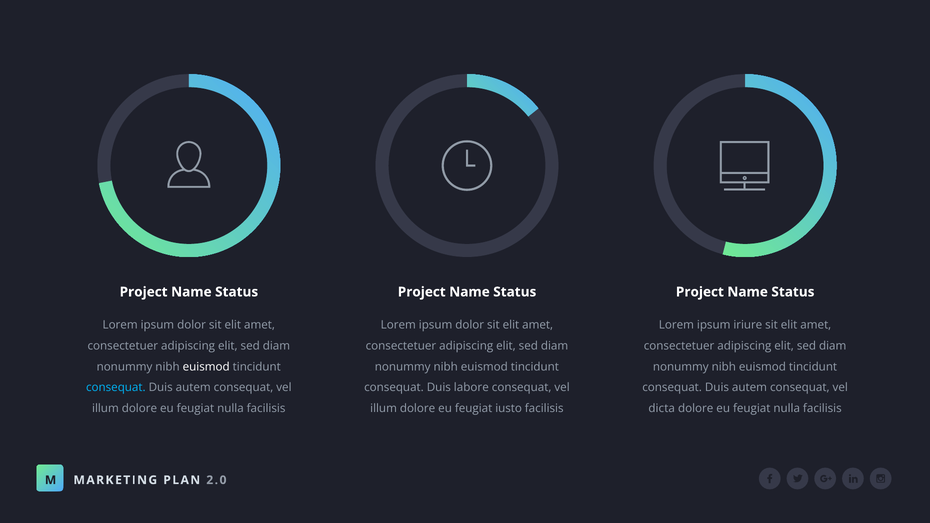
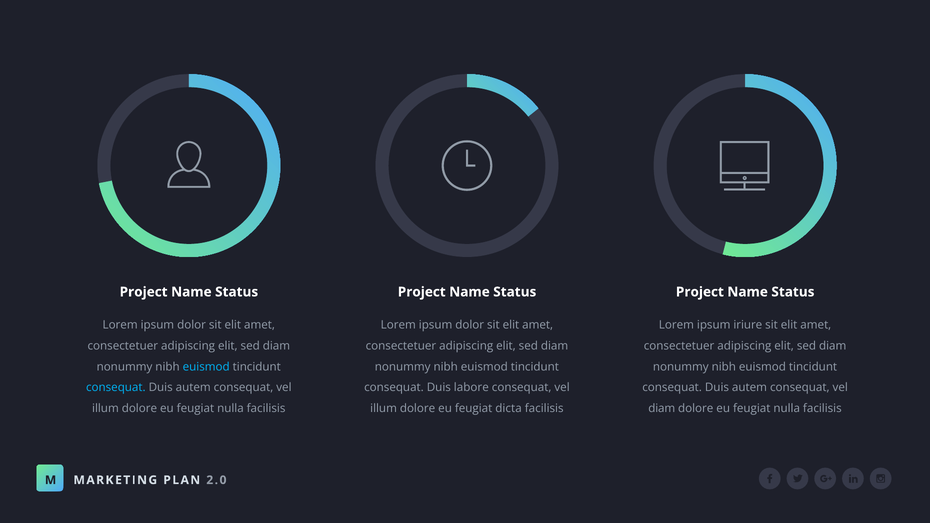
euismod at (206, 367) colour: white -> light blue
iusto: iusto -> dicta
dicta at (662, 409): dicta -> diam
